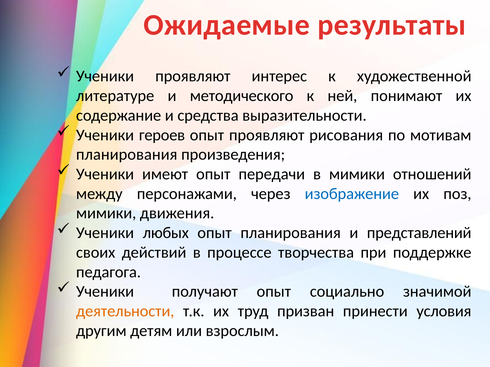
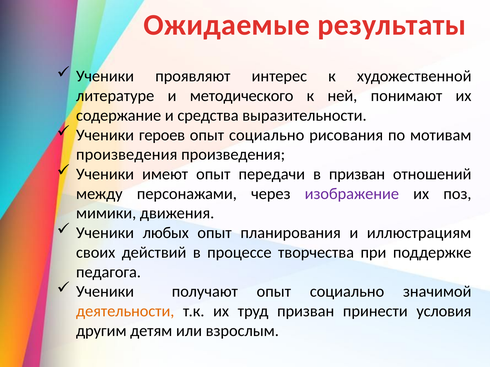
проявляют at (267, 135): проявляют -> социально
планирования at (127, 155): планирования -> произведения
в мимики: мимики -> призван
изображение colour: blue -> purple
представлений: представлений -> иллюстрациям
